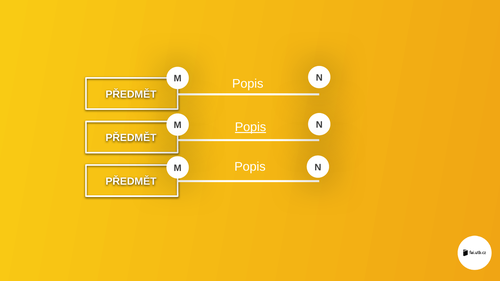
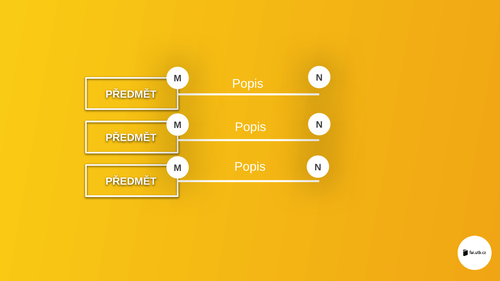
Popis at (251, 127) underline: present -> none
